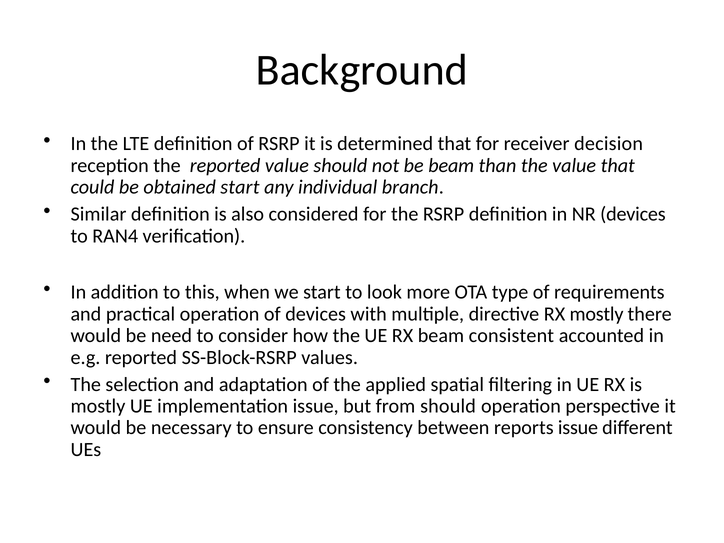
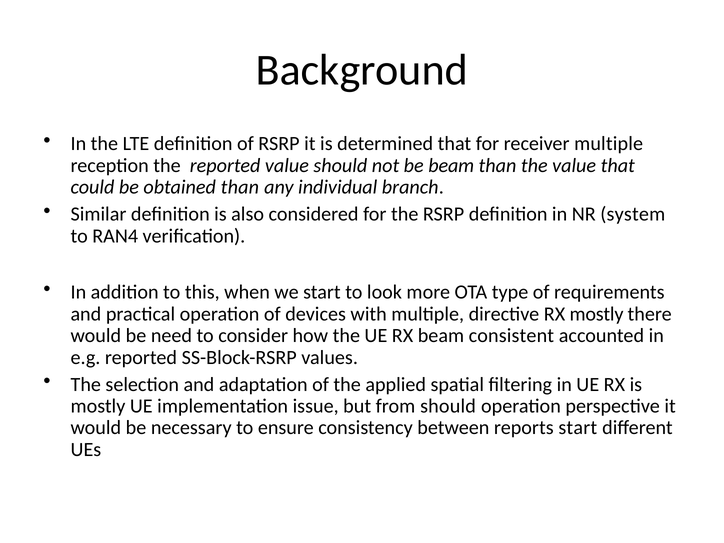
receiver decision: decision -> multiple
obtained start: start -> than
NR devices: devices -> system
reports issue: issue -> start
